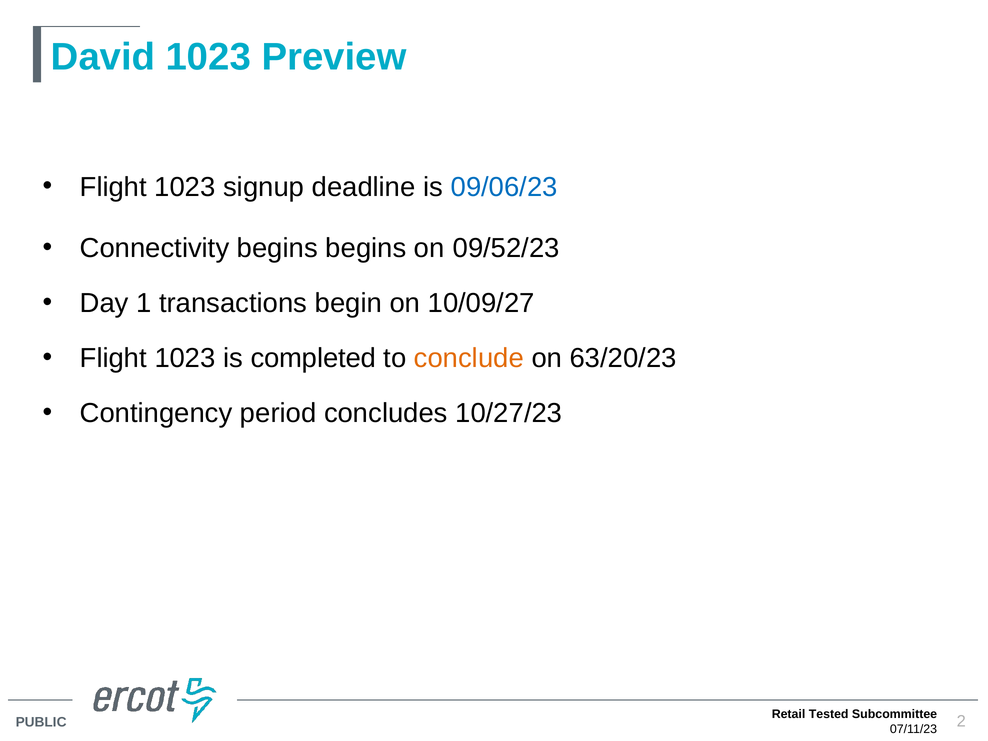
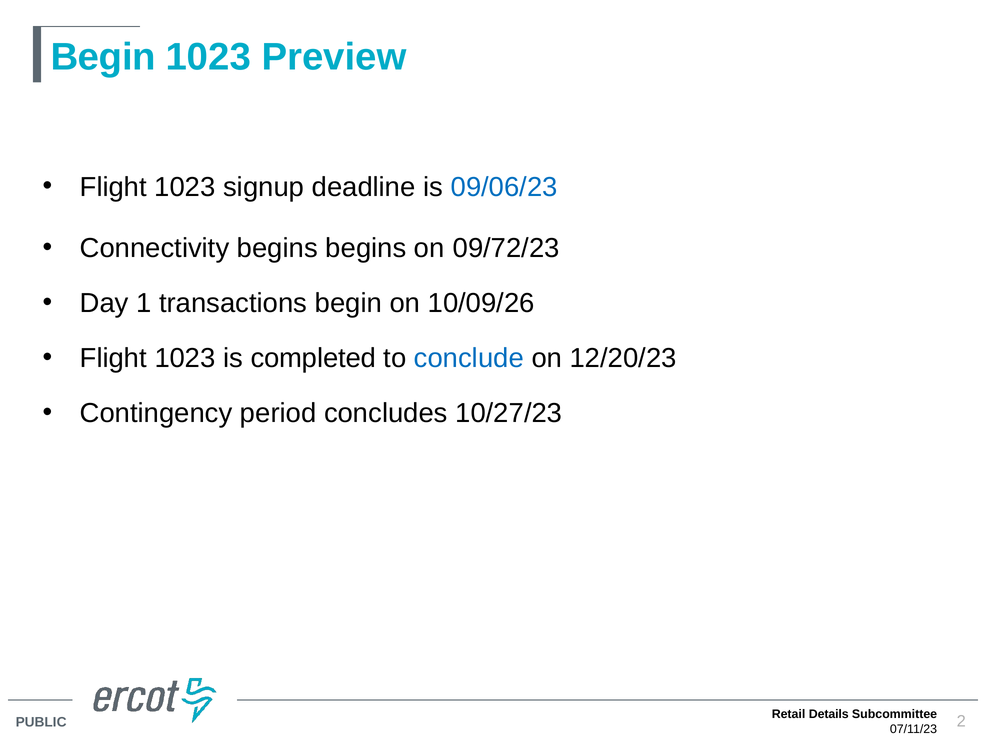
David at (103, 57): David -> Begin
09/52/23: 09/52/23 -> 09/72/23
10/09/27: 10/09/27 -> 10/09/26
conclude colour: orange -> blue
63/20/23: 63/20/23 -> 12/20/23
Tested: Tested -> Details
